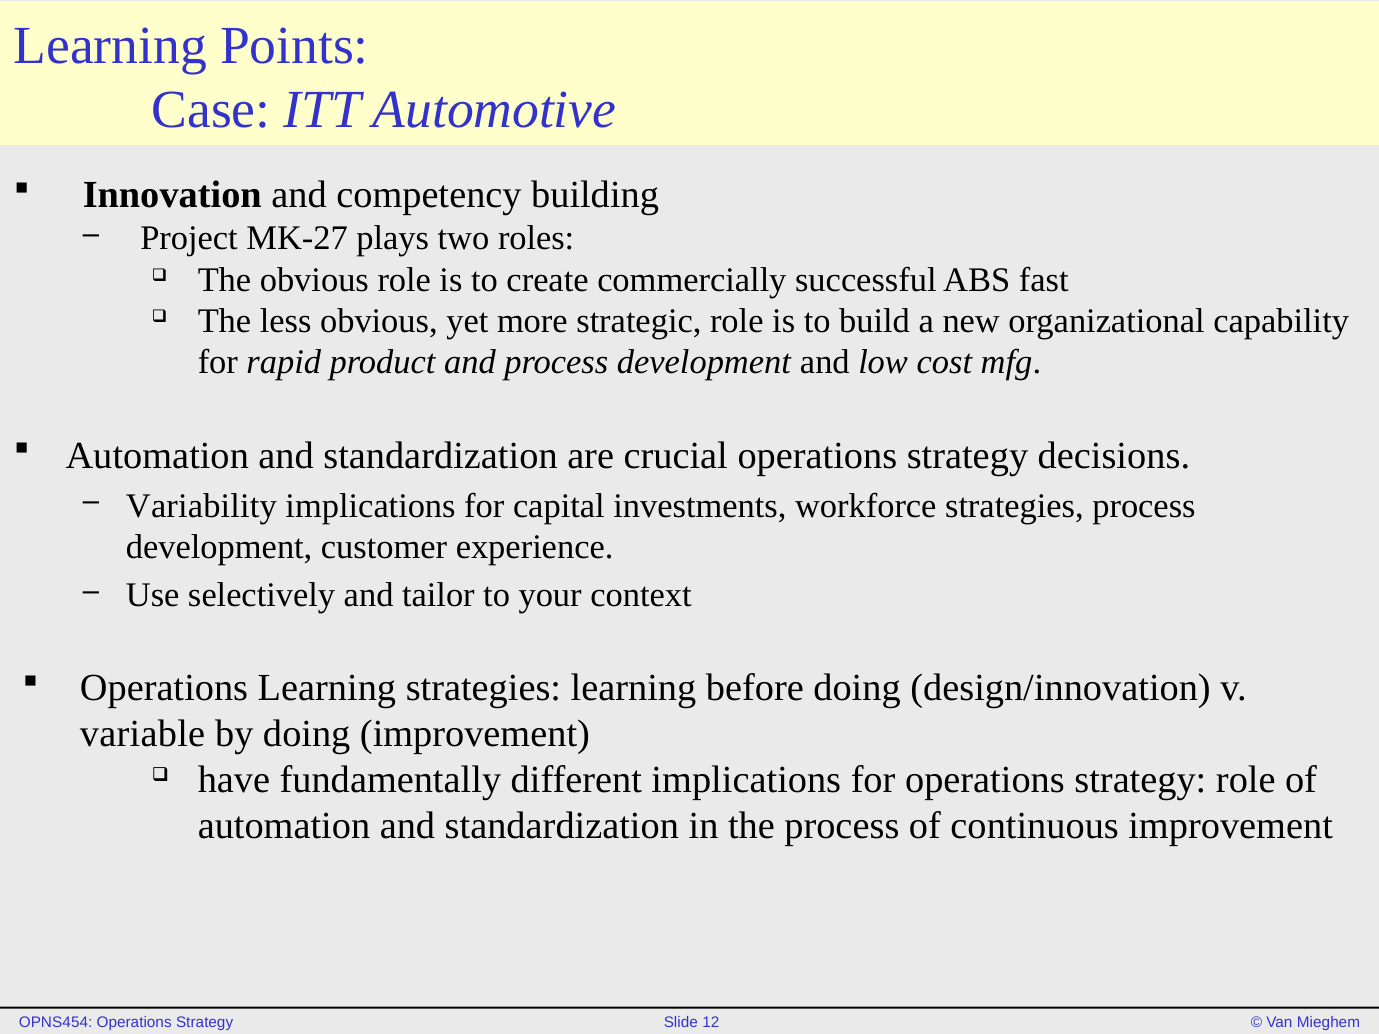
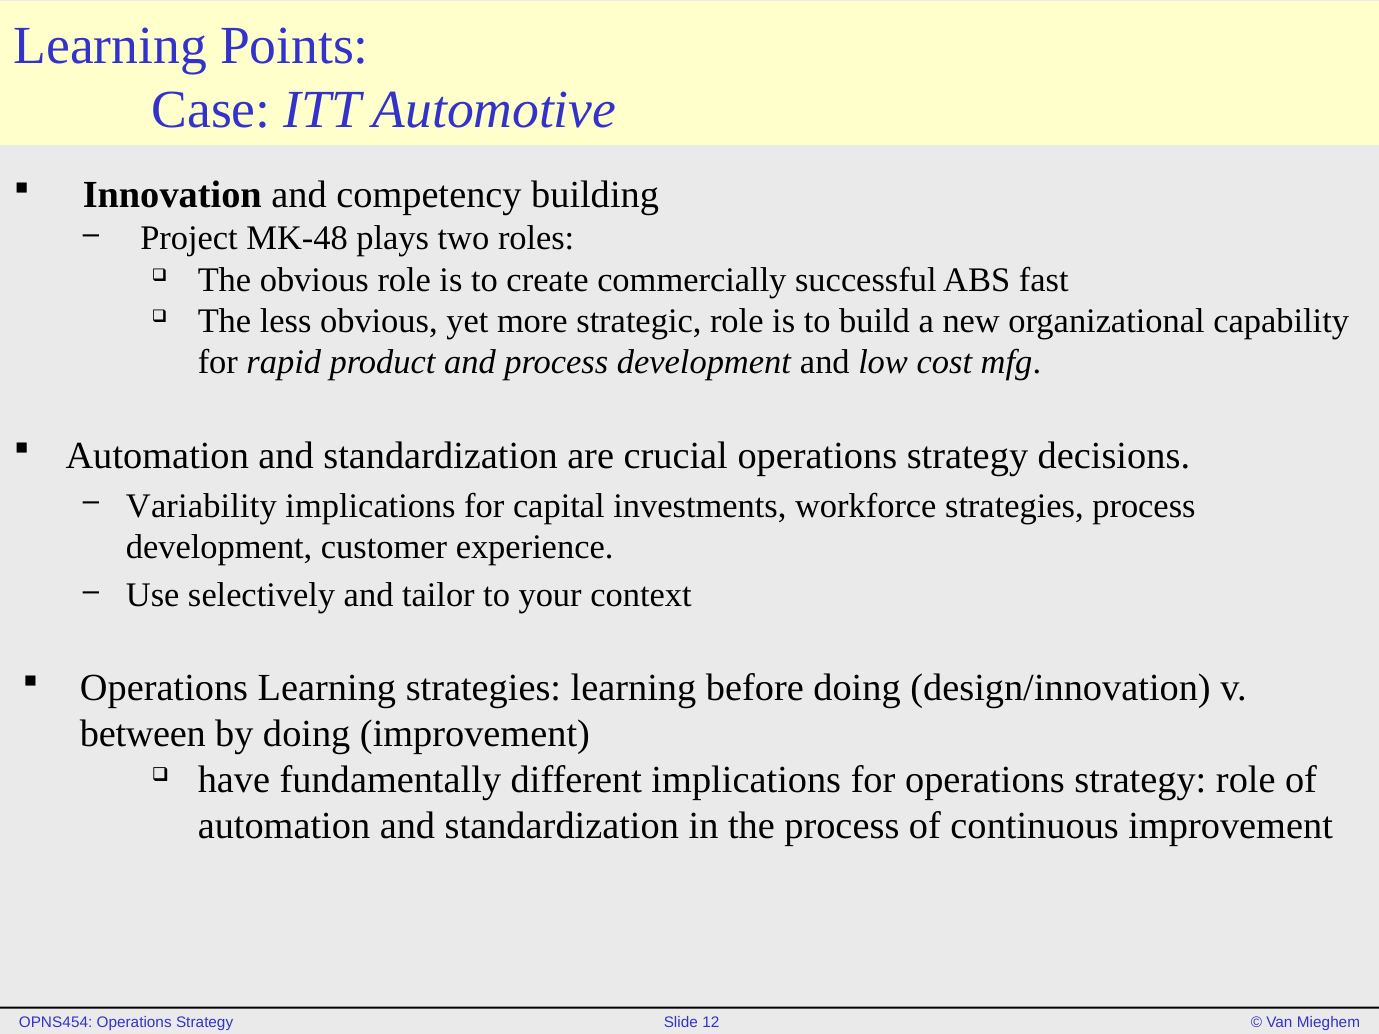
MK-27: MK-27 -> MK-48
variable: variable -> between
